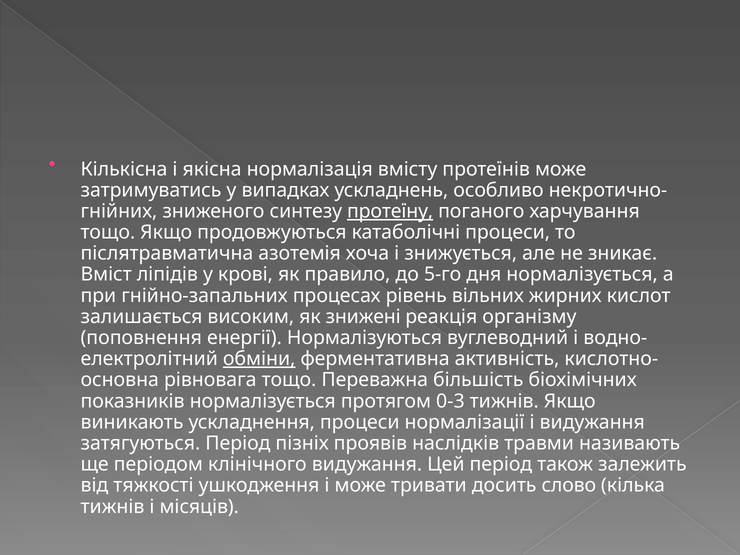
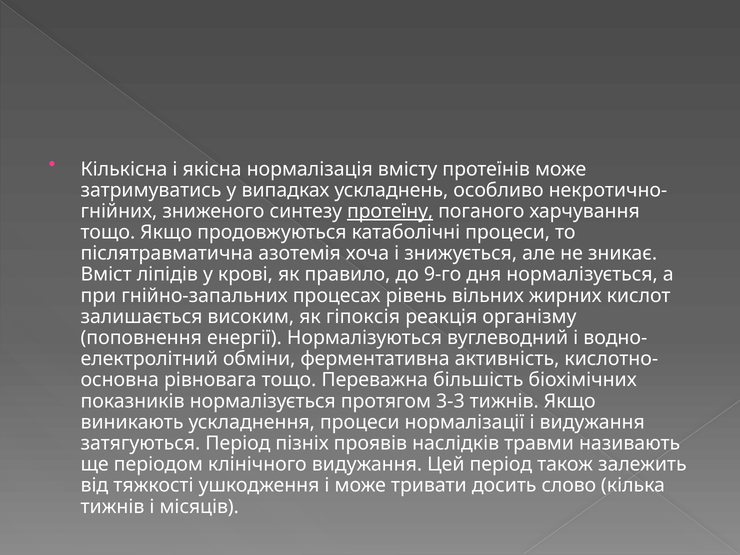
5-го: 5-го -> 9-го
знижені: знижені -> гіпоксія
обміни underline: present -> none
0-3: 0-3 -> 3-3
